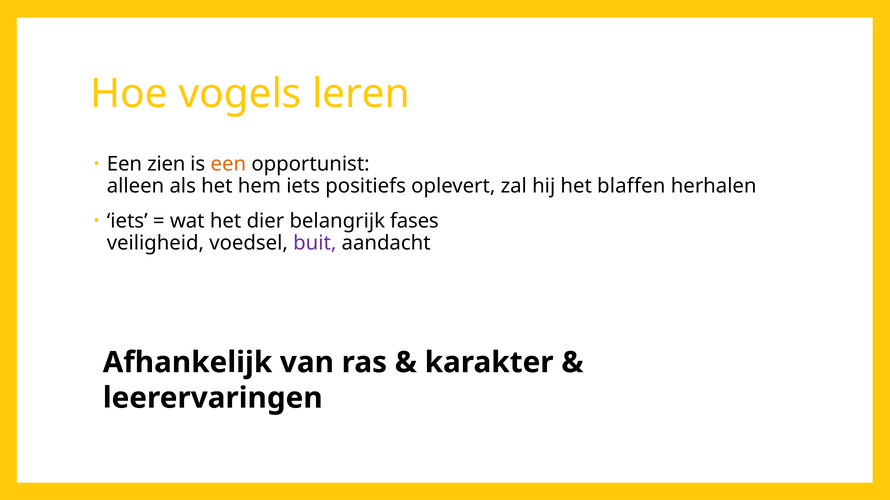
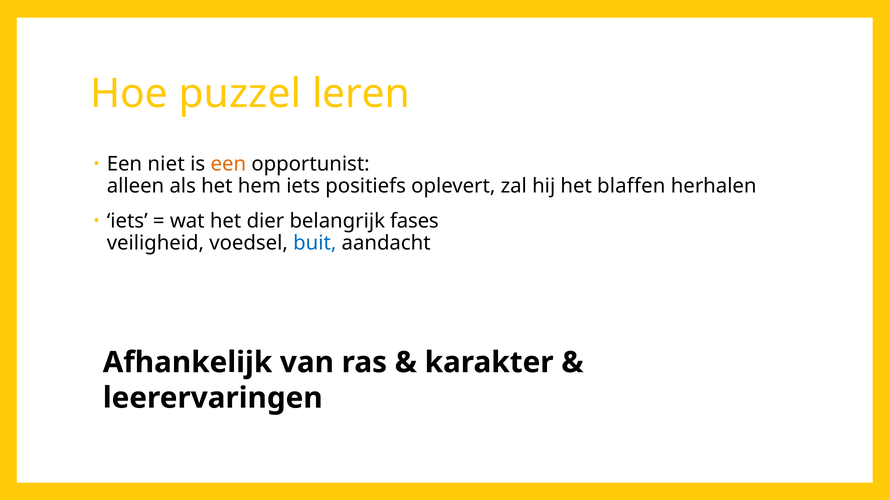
vogels: vogels -> puzzel
zien: zien -> niet
buit colour: purple -> blue
